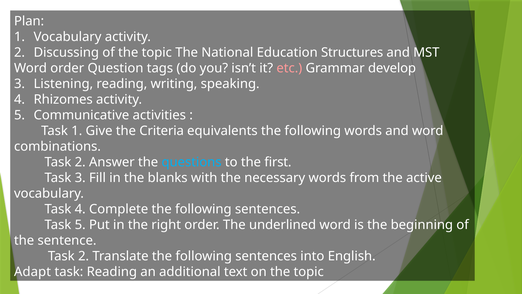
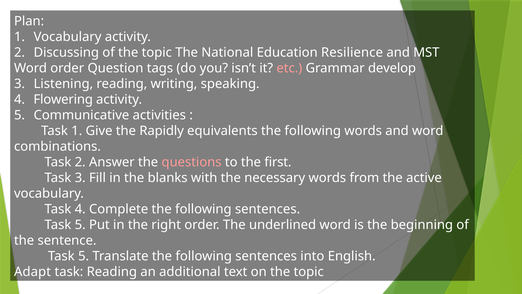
Structures: Structures -> Resilience
Rhizomes: Rhizomes -> Flowering
Criteria: Criteria -> Rapidly
questions colour: light blue -> pink
2 at (84, 256): 2 -> 5
